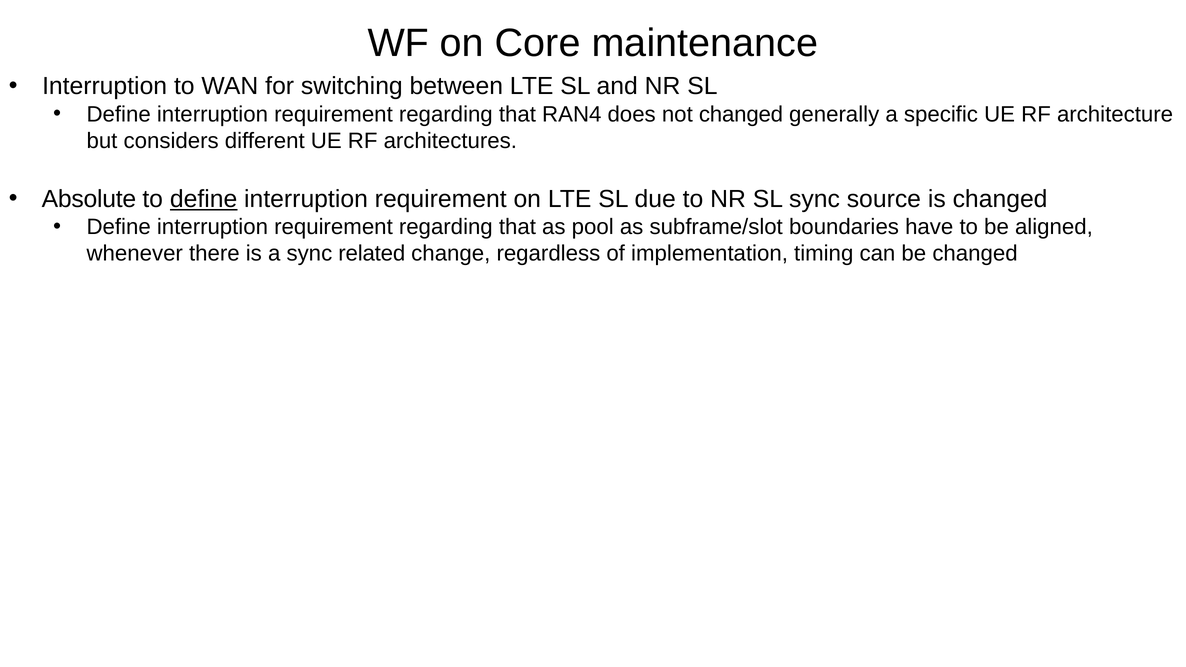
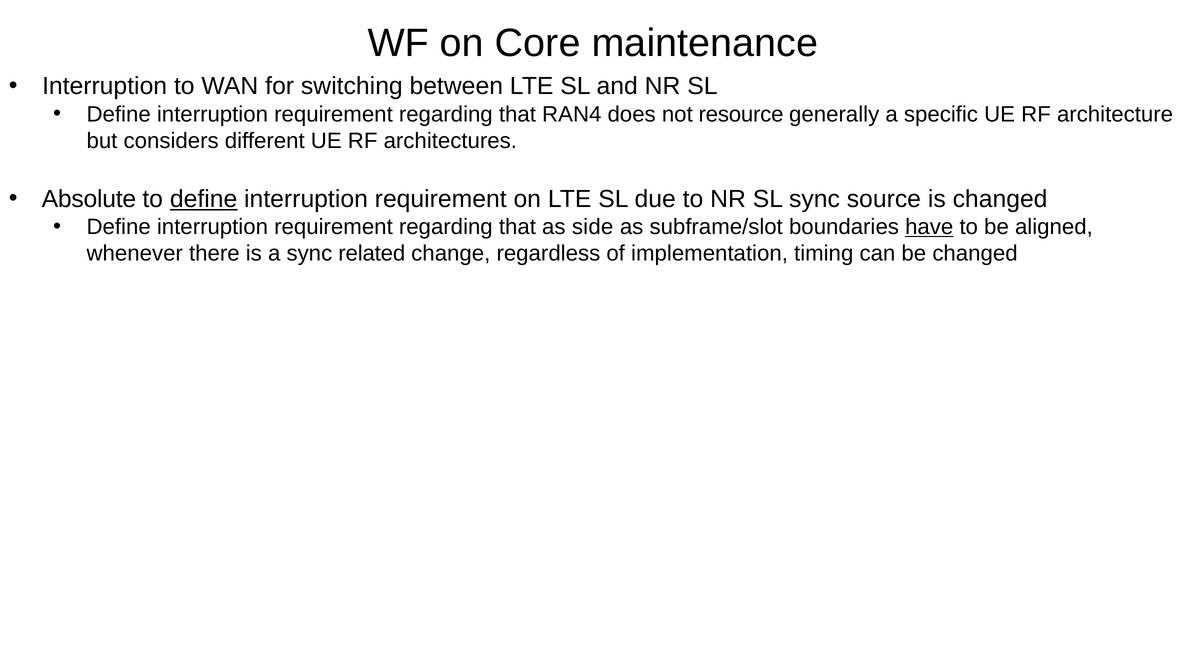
not changed: changed -> resource
pool: pool -> side
have underline: none -> present
